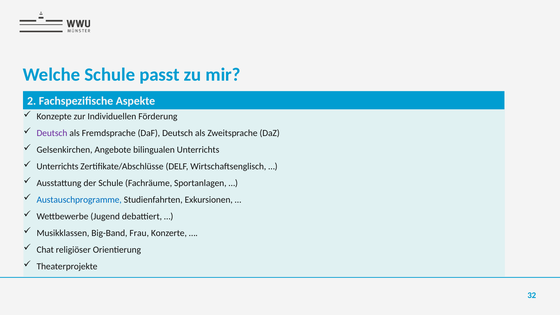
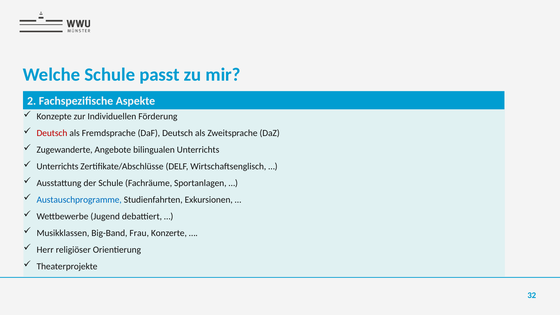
Deutsch at (52, 133) colour: purple -> red
Gelsenkirchen: Gelsenkirchen -> Zugewanderte
Chat: Chat -> Herr
